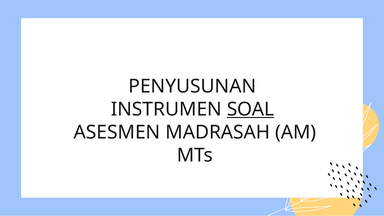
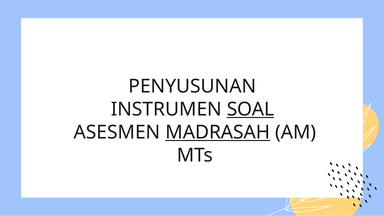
MADRASAH underline: none -> present
